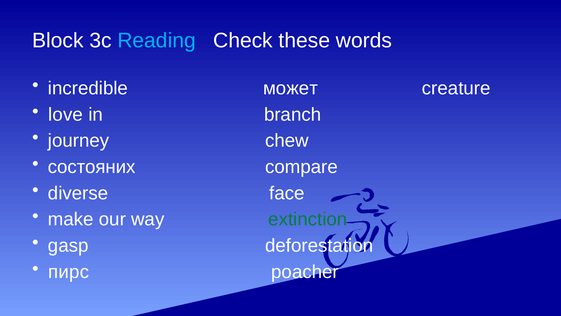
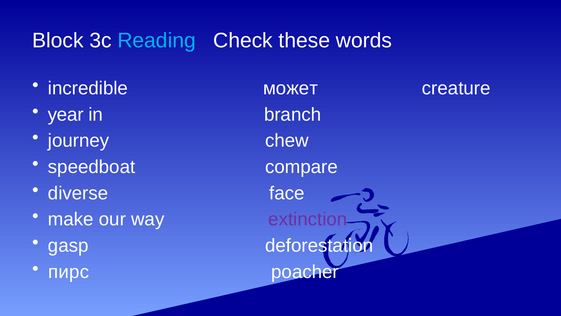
love: love -> year
состояних: состояних -> speedboat
extinction colour: green -> purple
